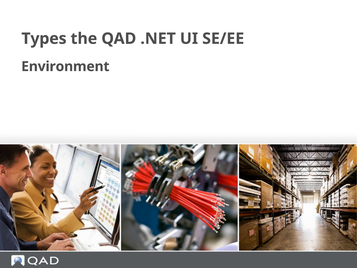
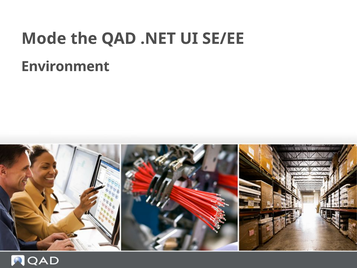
Types: Types -> Mode
